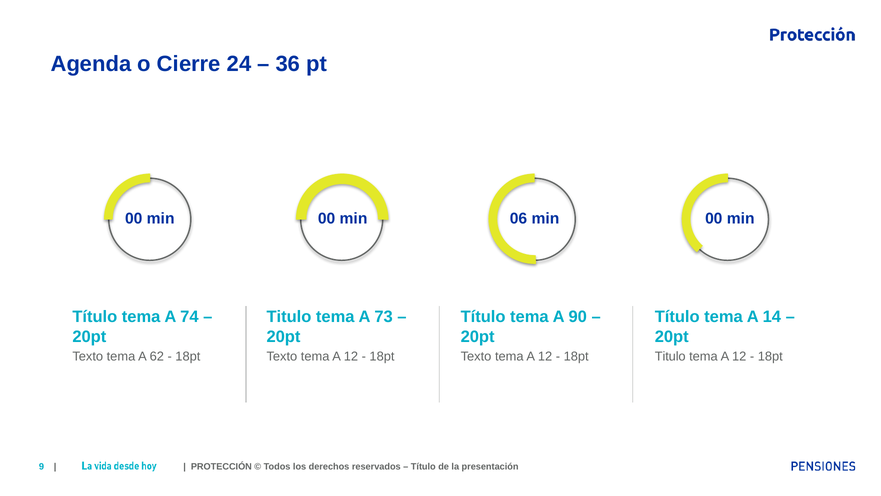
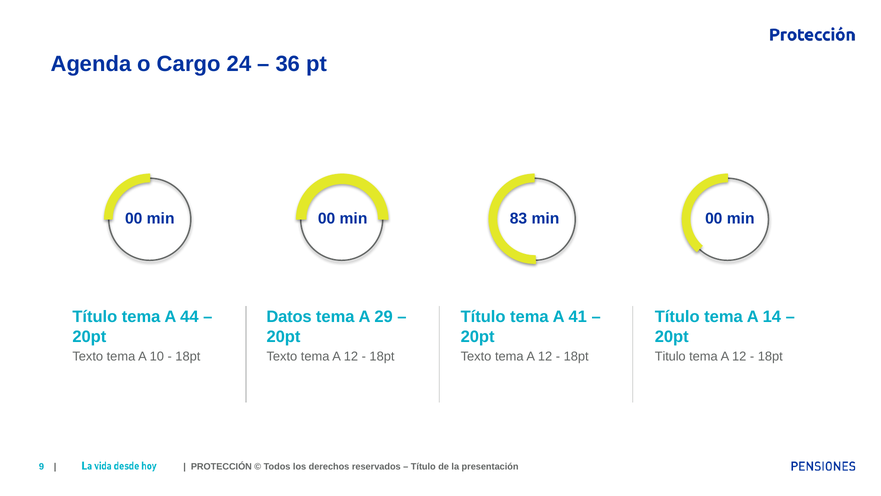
Cierre: Cierre -> Cargo
06: 06 -> 83
74: 74 -> 44
Titulo at (289, 317): Titulo -> Datos
73: 73 -> 29
90: 90 -> 41
62: 62 -> 10
